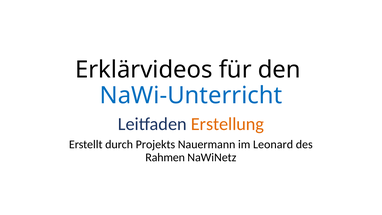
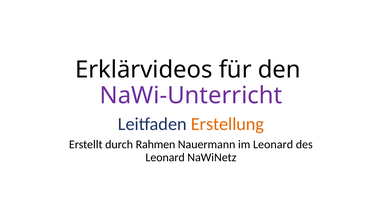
NaWi-Unterricht colour: blue -> purple
Projekts: Projekts -> Rahmen
Rahmen at (165, 157): Rahmen -> Leonard
